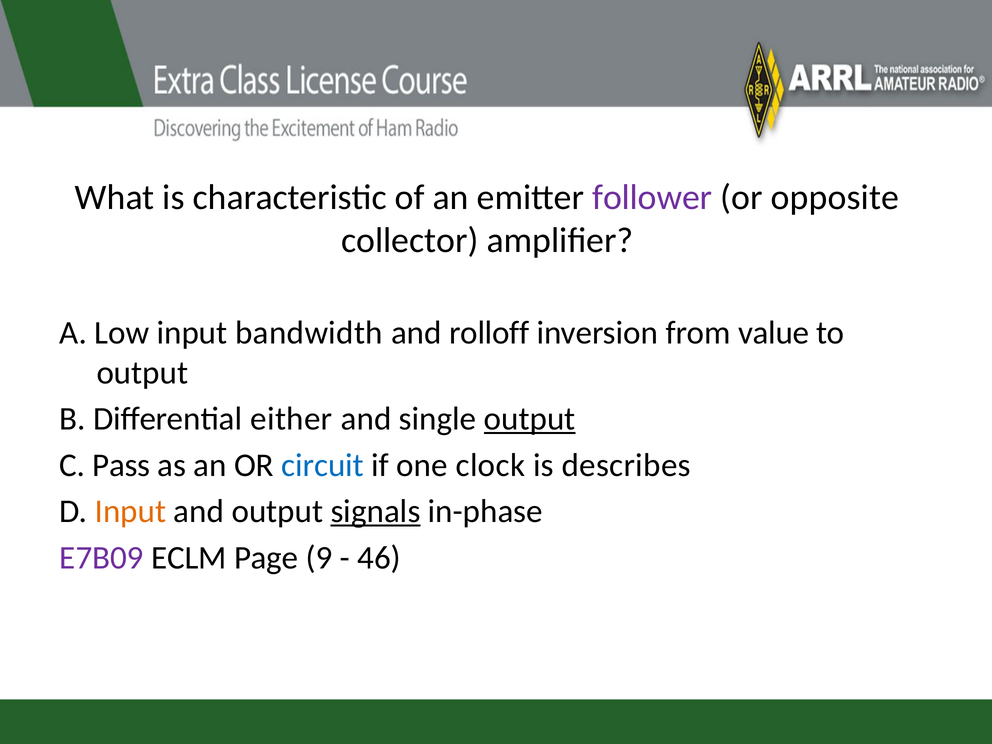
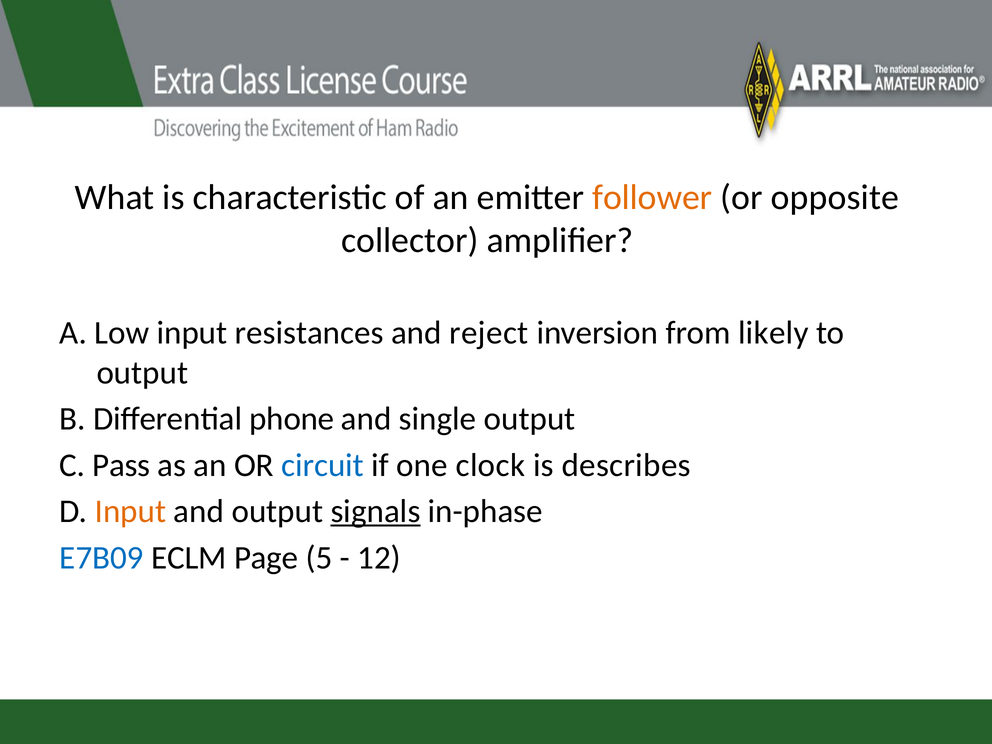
follower colour: purple -> orange
bandwidth: bandwidth -> resistances
rolloff: rolloff -> reject
value: value -> likely
either: either -> phone
output at (530, 419) underline: present -> none
E7B09 colour: purple -> blue
9: 9 -> 5
46: 46 -> 12
